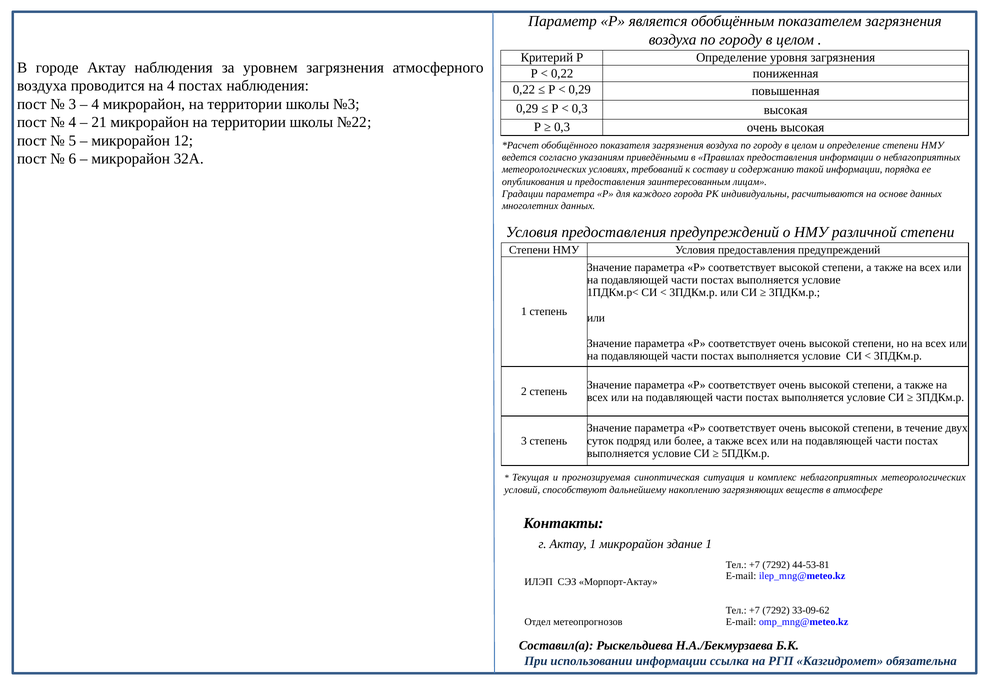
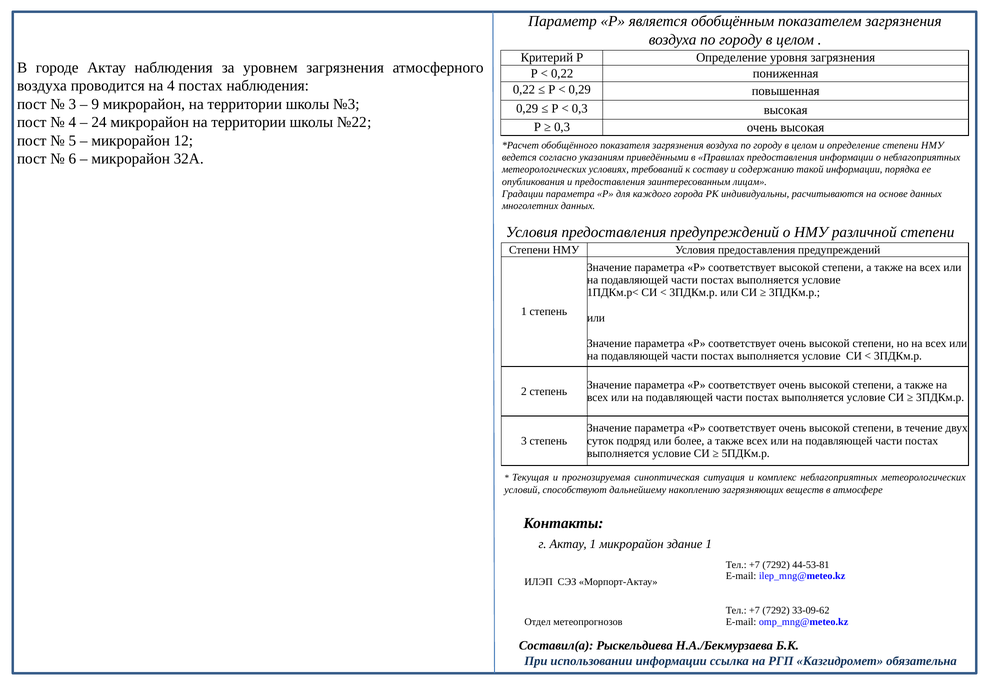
4 at (95, 104): 4 -> 9
21: 21 -> 24
